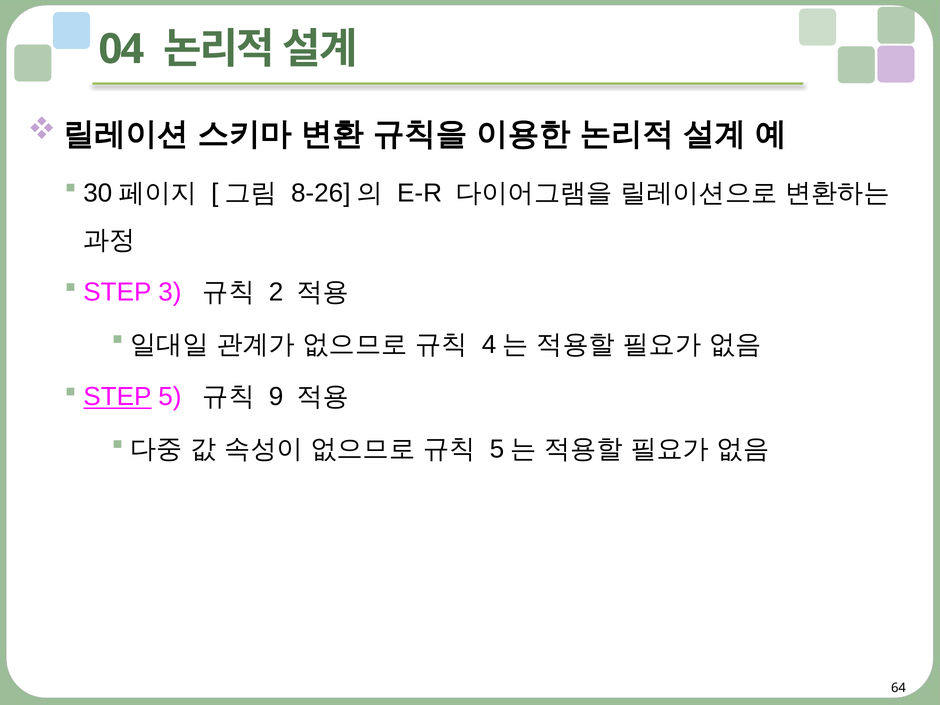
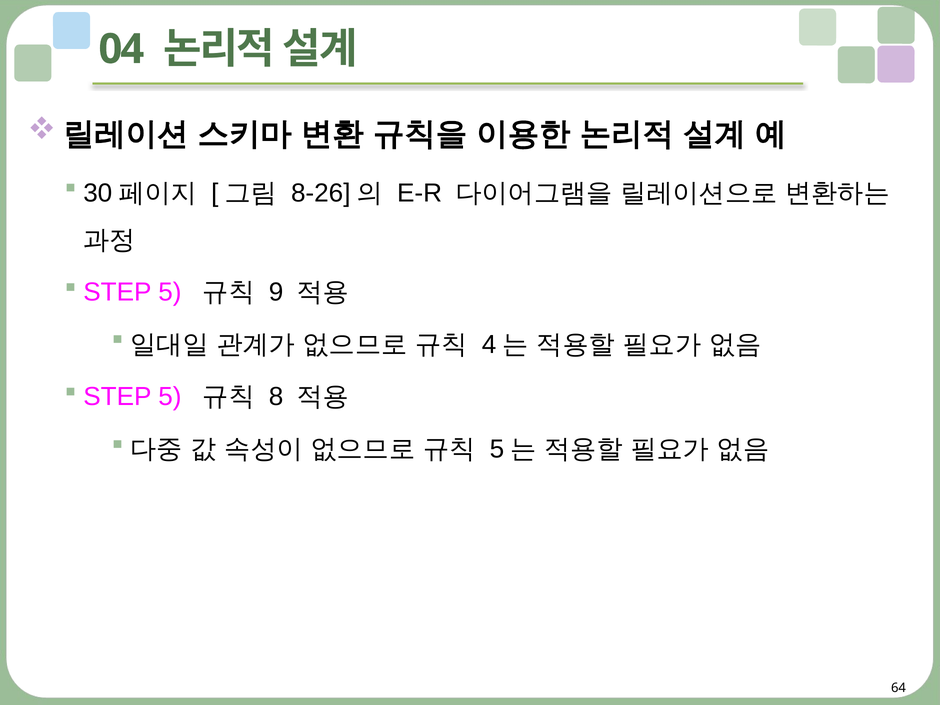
3 at (170, 292): 3 -> 5
2: 2 -> 9
STEP at (117, 397) underline: present -> none
9: 9 -> 8
